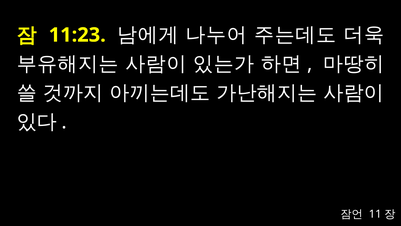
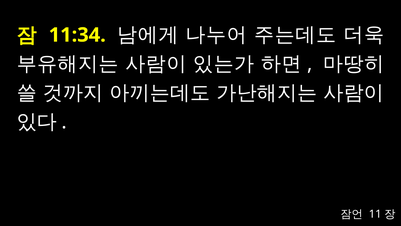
11:23: 11:23 -> 11:34
